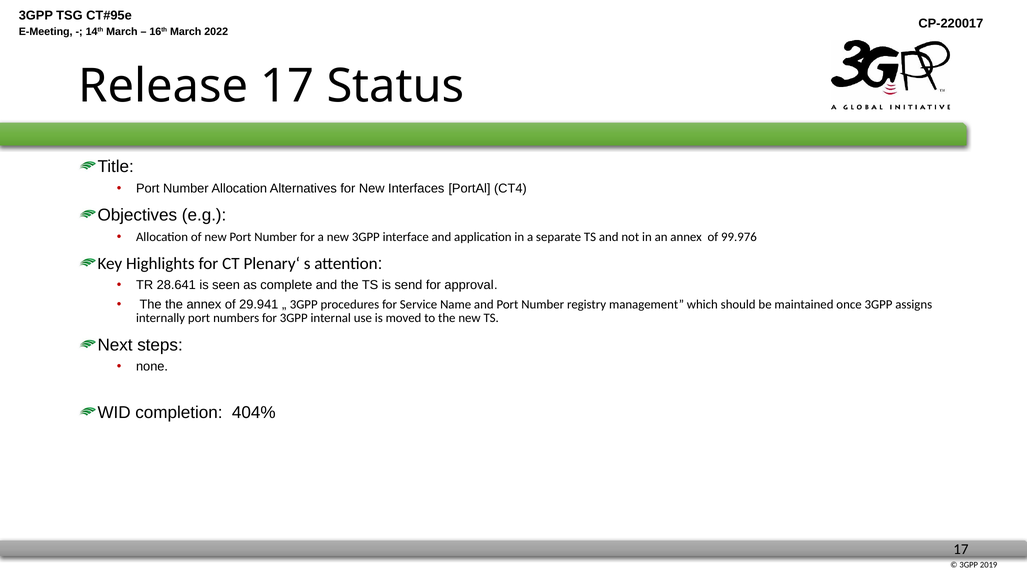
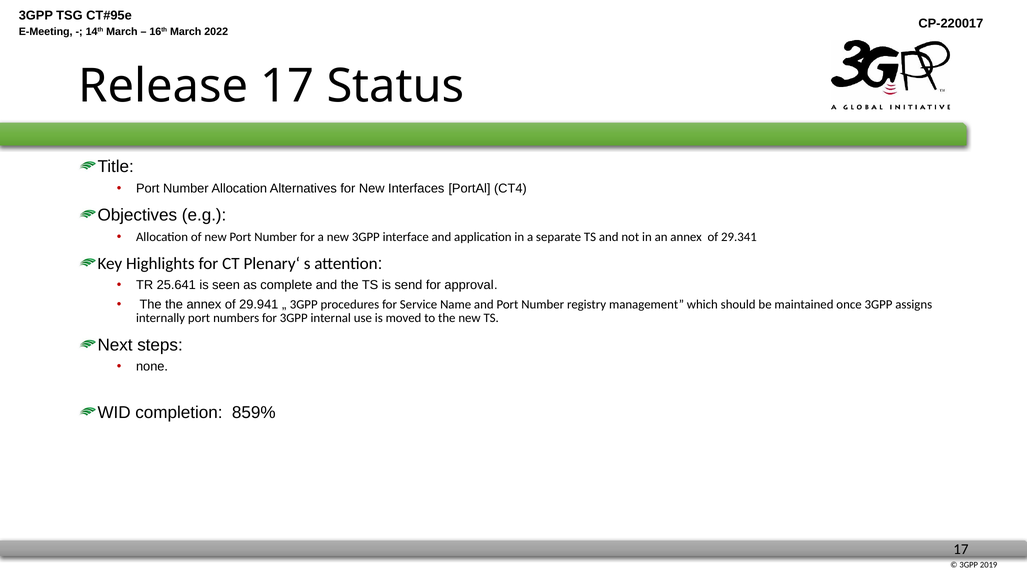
99.976: 99.976 -> 29.341
28.641: 28.641 -> 25.641
404%: 404% -> 859%
